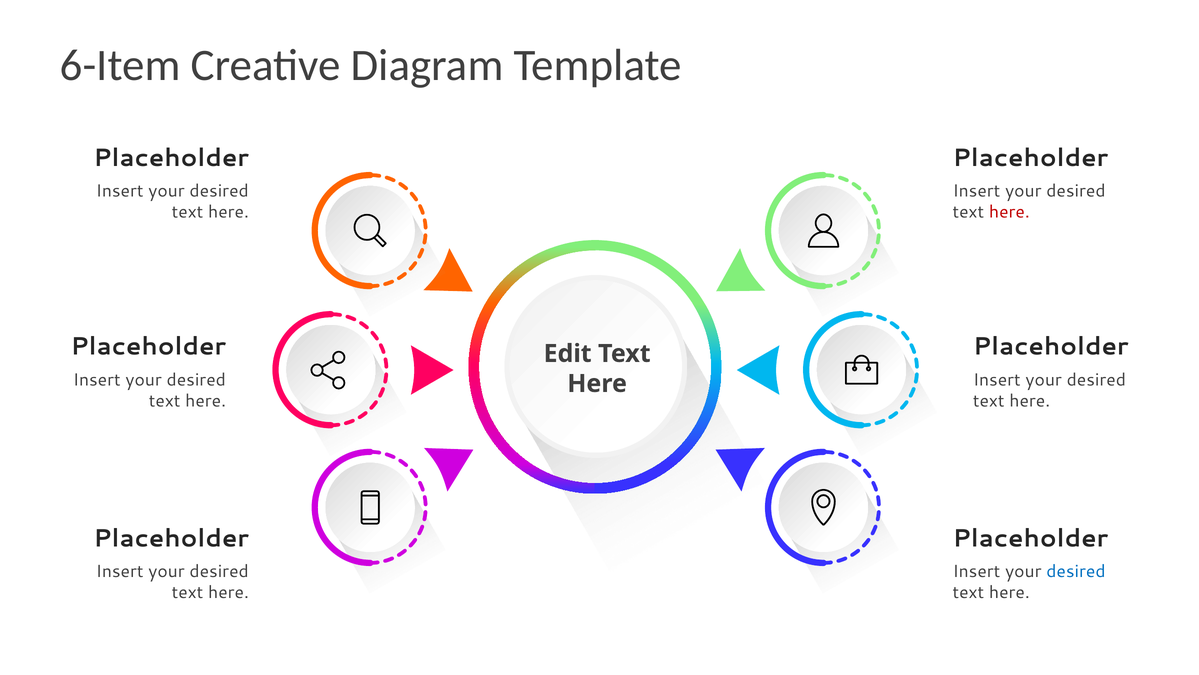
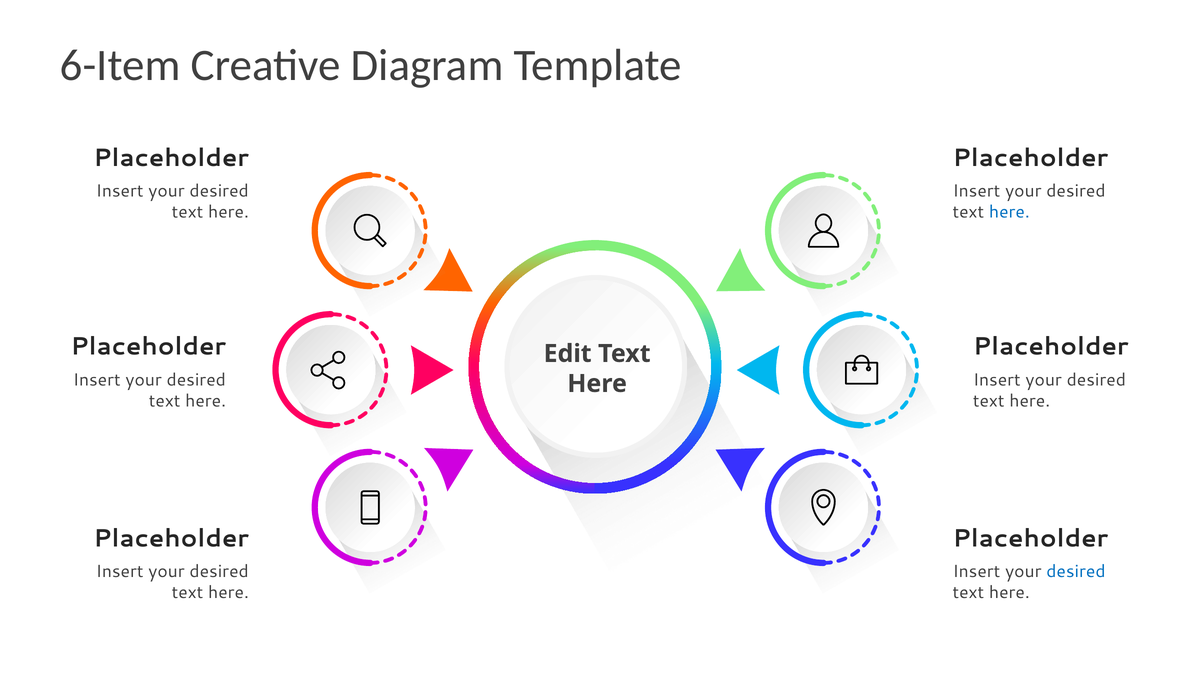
here at (1009, 212) colour: red -> blue
